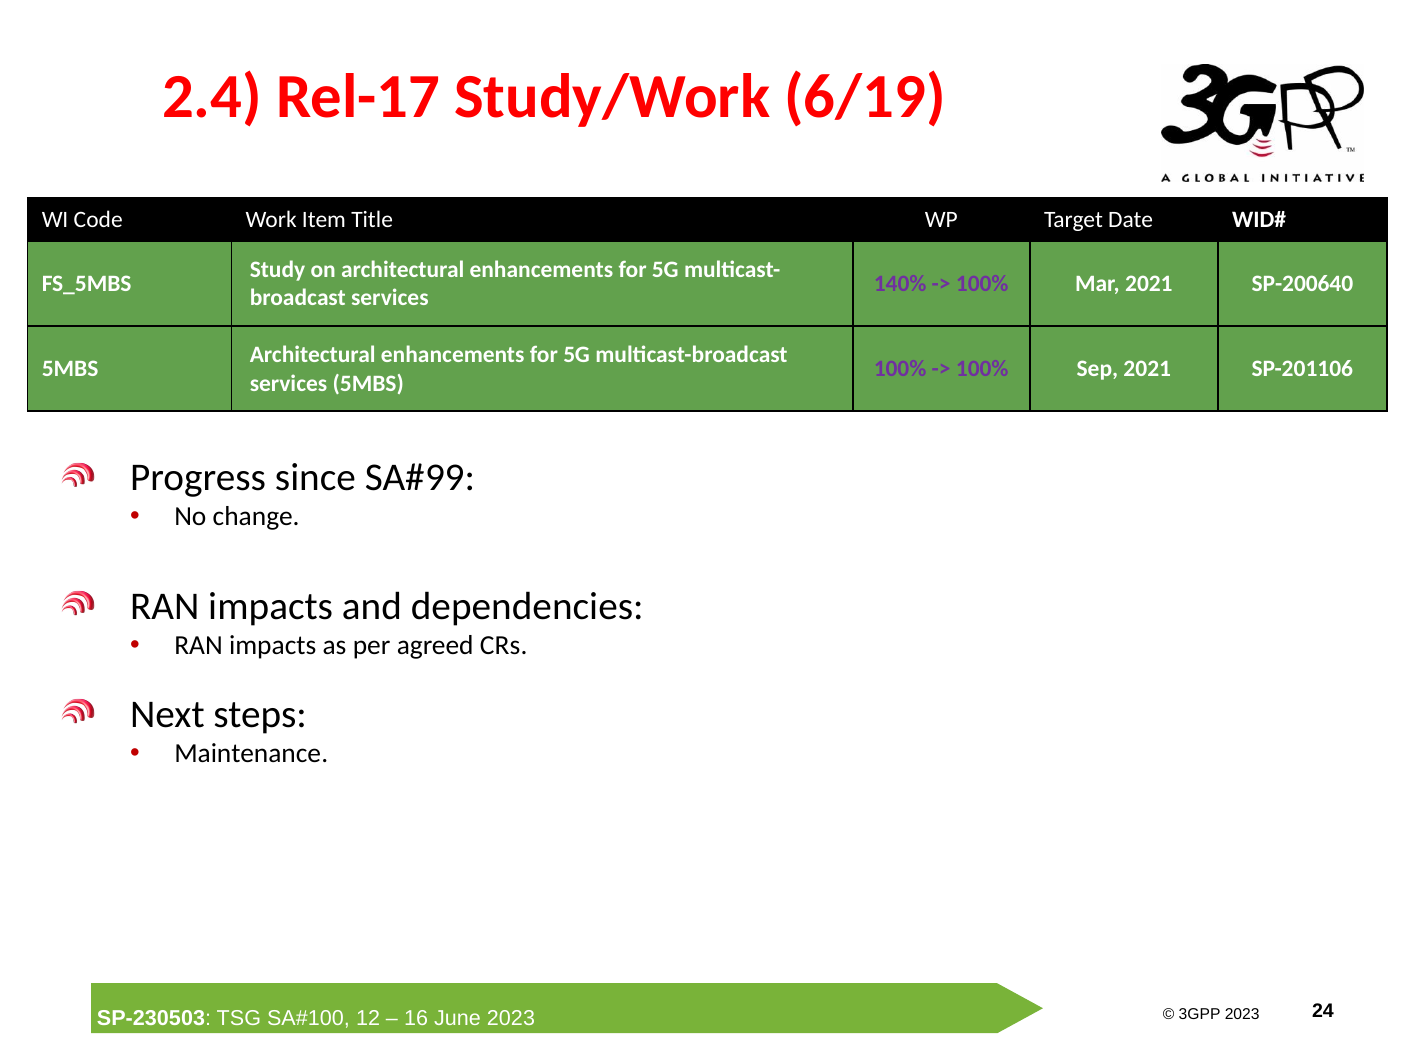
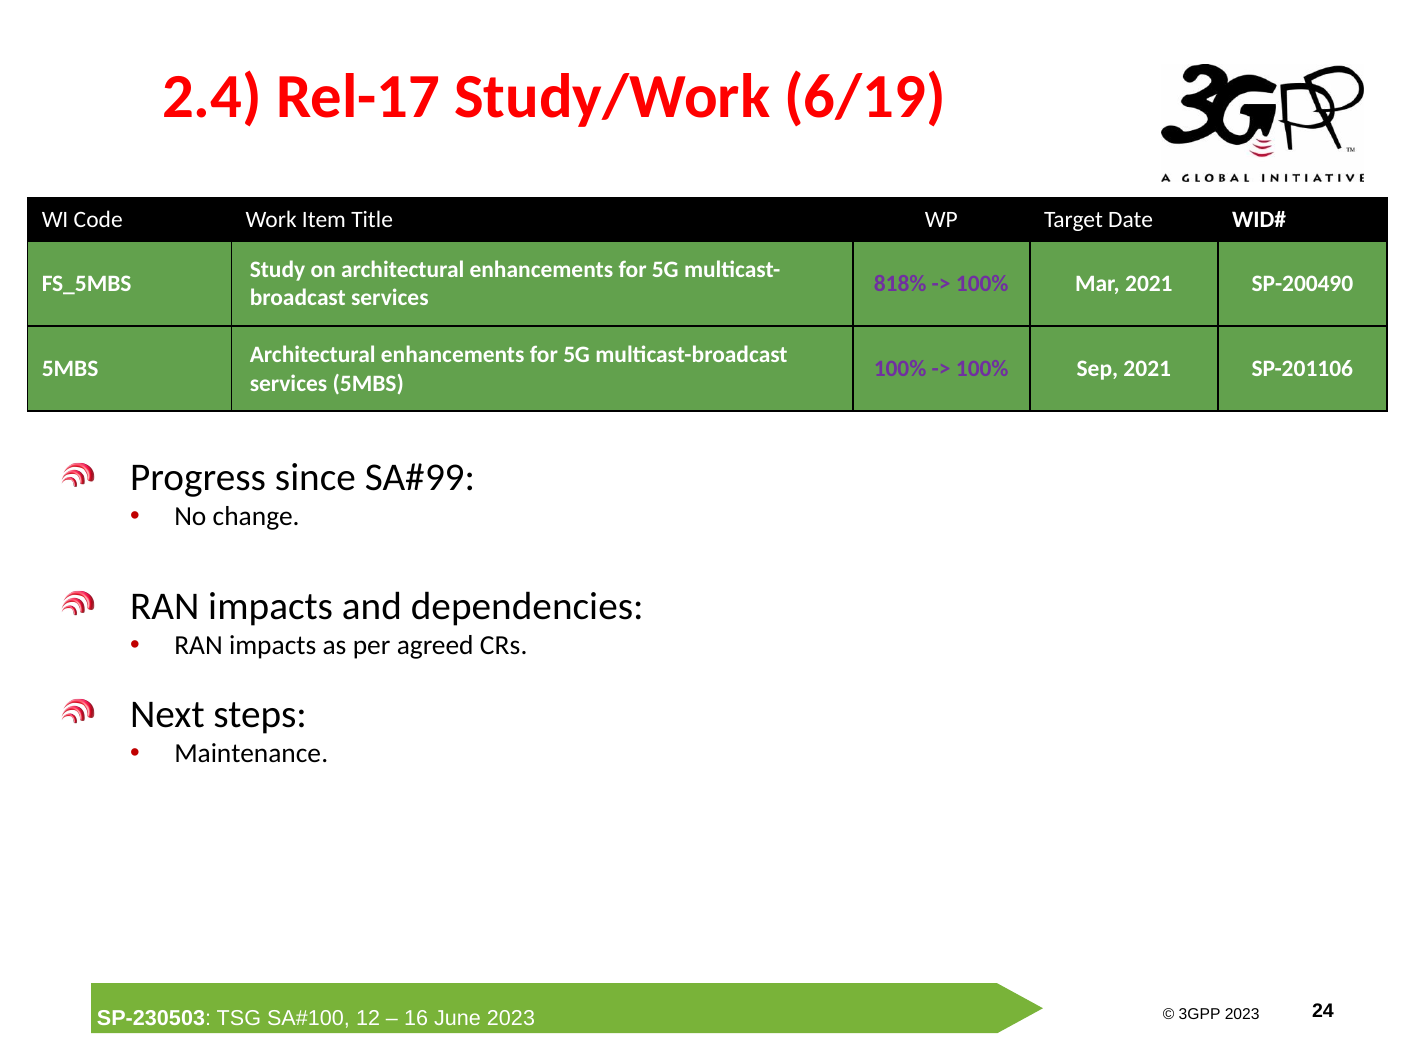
140%: 140% -> 818%
SP-200640: SP-200640 -> SP-200490
